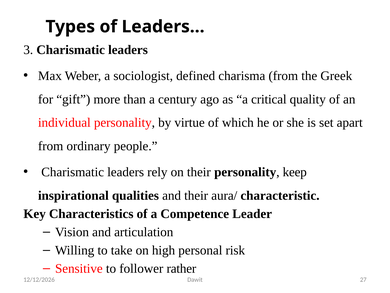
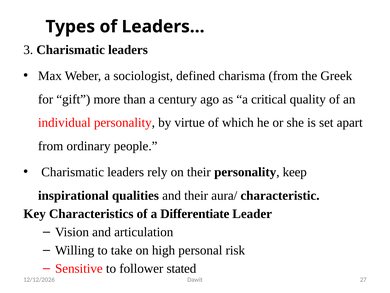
Competence: Competence -> Differentiate
rather: rather -> stated
